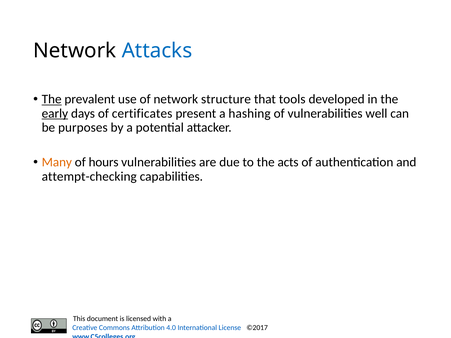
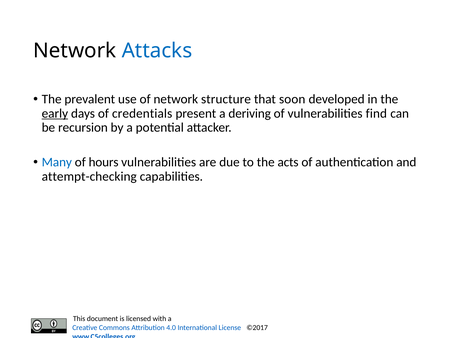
The at (52, 99) underline: present -> none
tools: tools -> soon
certificates: certificates -> credentials
hashing: hashing -> deriving
well: well -> find
purposes: purposes -> recursion
Many colour: orange -> blue
